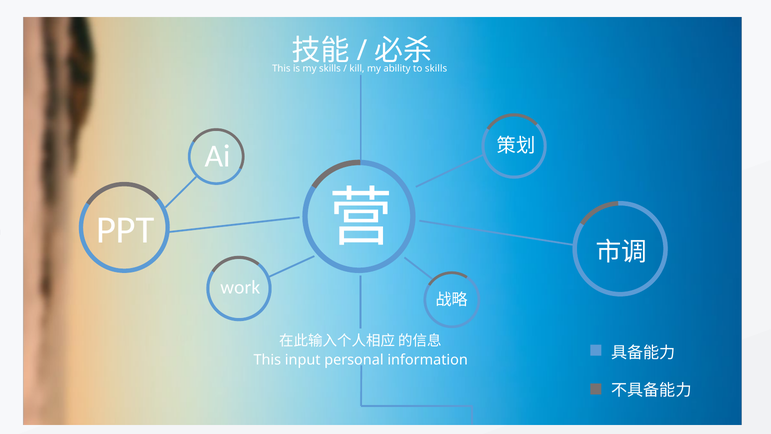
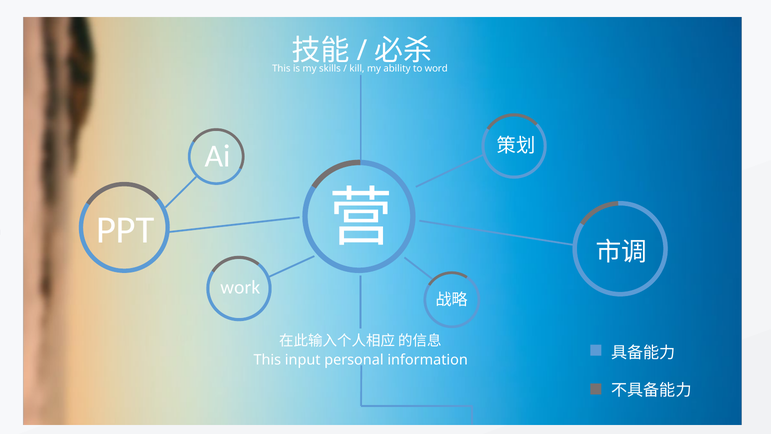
to skills: skills -> word
